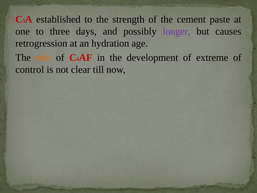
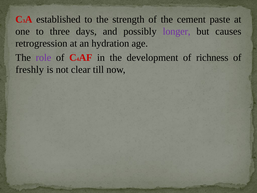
role colour: orange -> purple
extreme: extreme -> richness
control: control -> freshly
